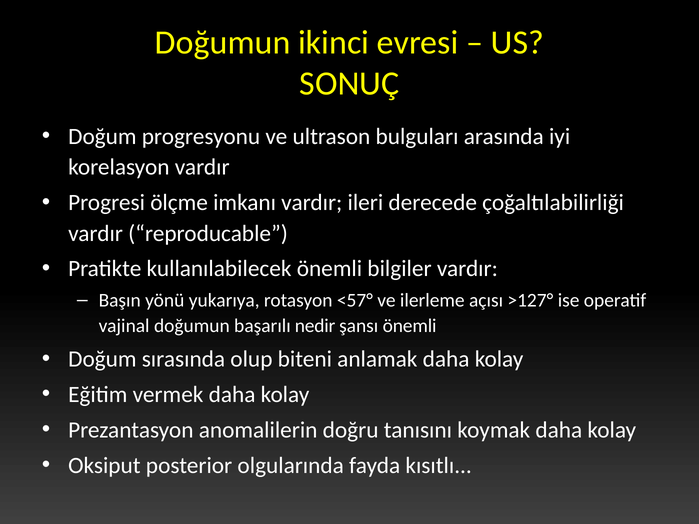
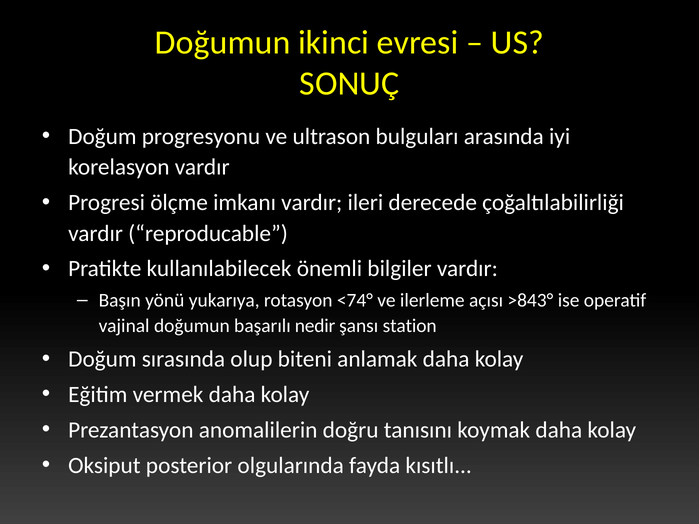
<57°: <57° -> <74°
>127°: >127° -> >843°
şansı önemli: önemli -> station
